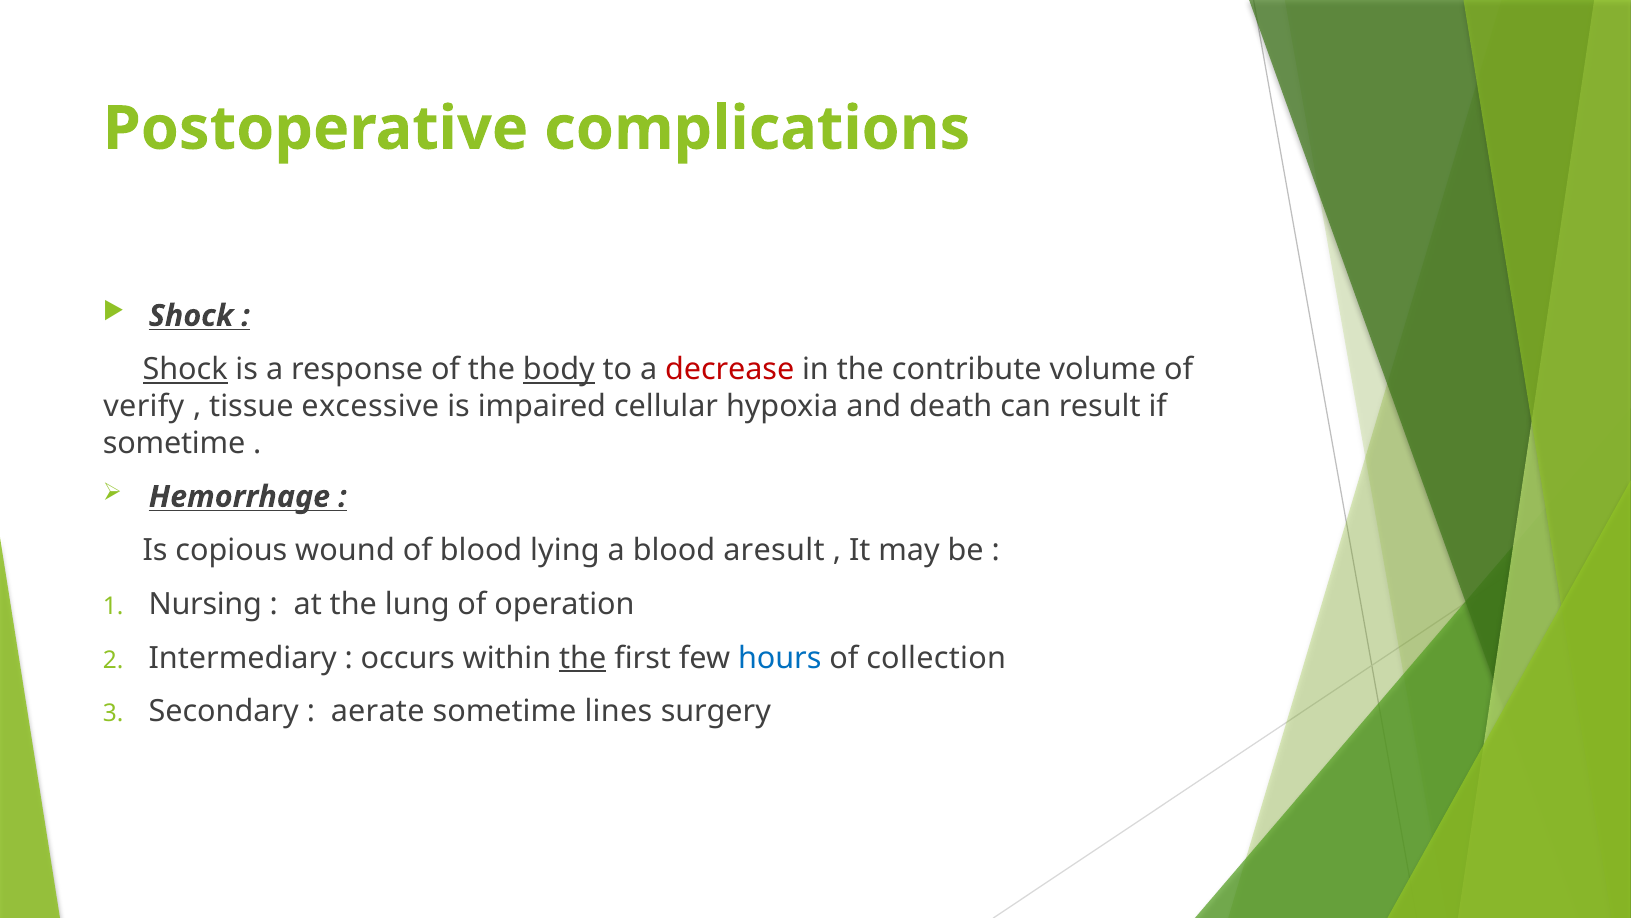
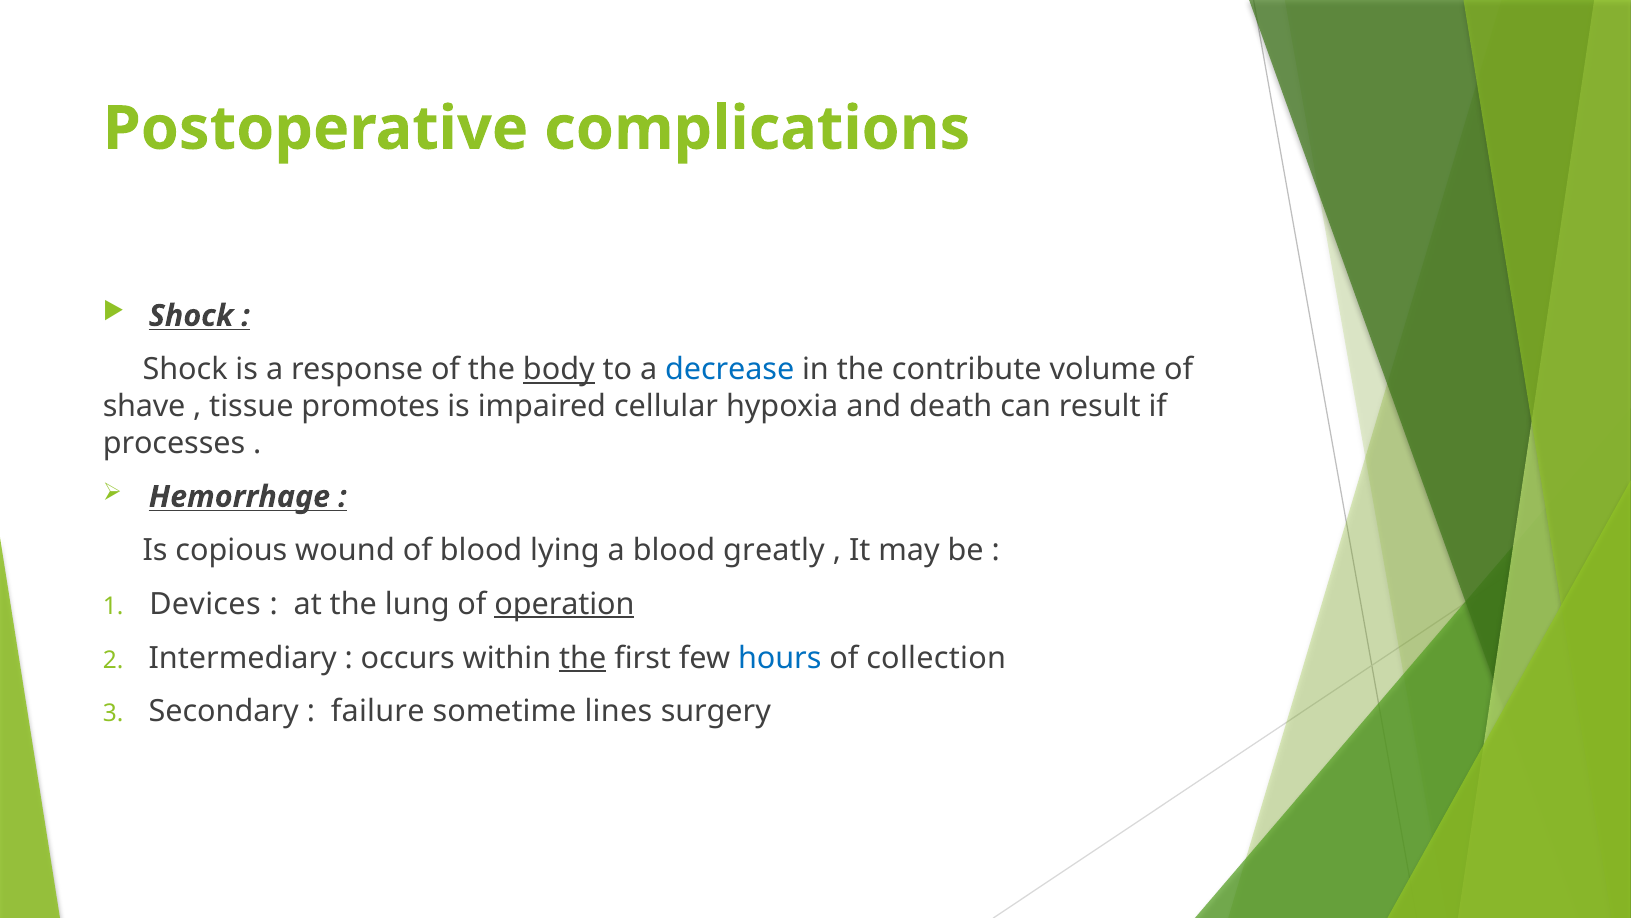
Shock at (185, 369) underline: present -> none
decrease colour: red -> blue
verify: verify -> shave
excessive: excessive -> promotes
sometime at (174, 443): sometime -> processes
aresult: aresult -> greatly
Nursing: Nursing -> Devices
operation underline: none -> present
aerate: aerate -> failure
